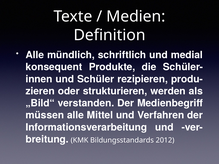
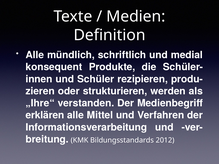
„Bild“: „Bild“ -> „Ihre“
müssen: müssen -> erklären
